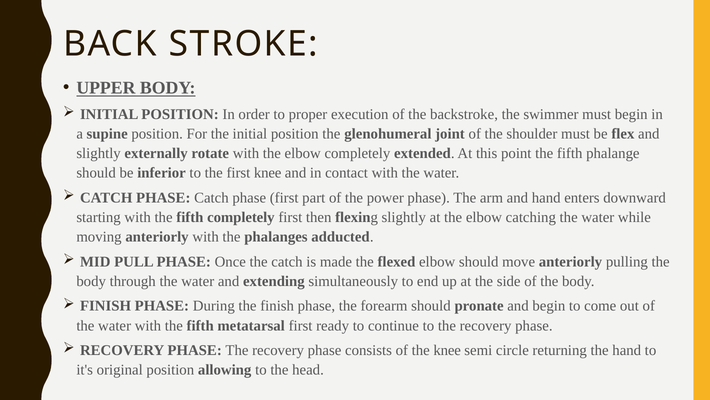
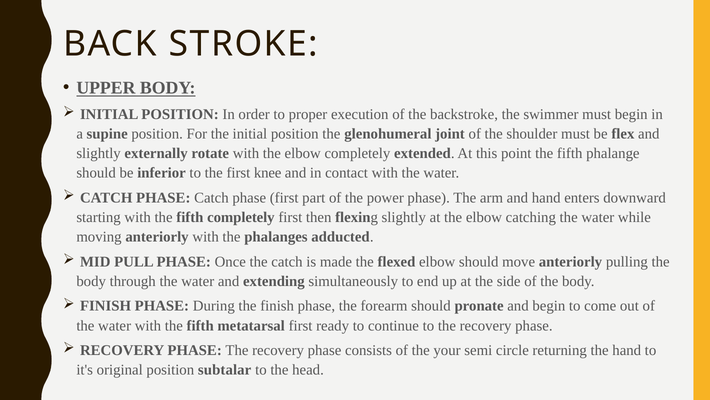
the knee: knee -> your
allowing: allowing -> subtalar
